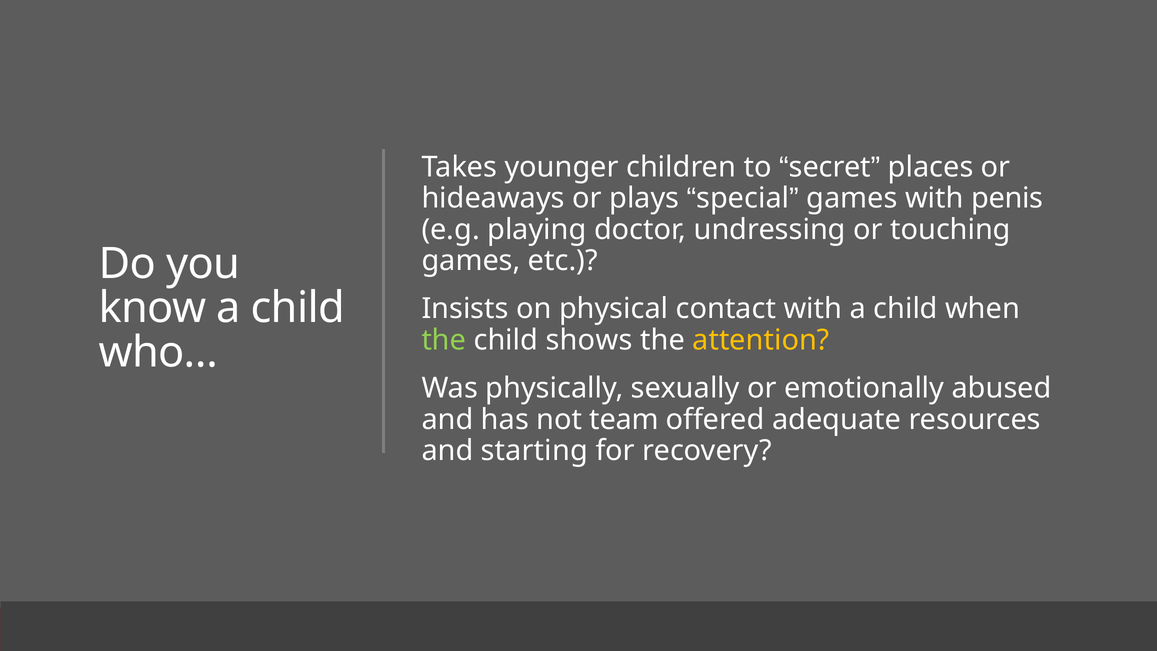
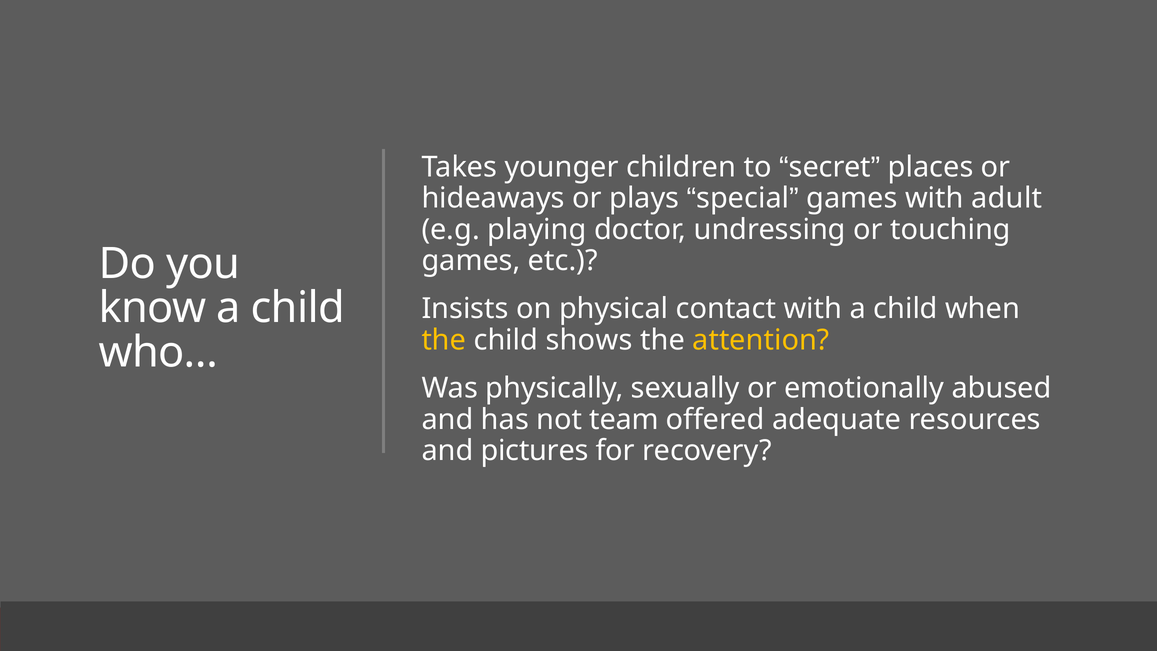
penis: penis -> adult
the at (444, 340) colour: light green -> yellow
starting: starting -> pictures
